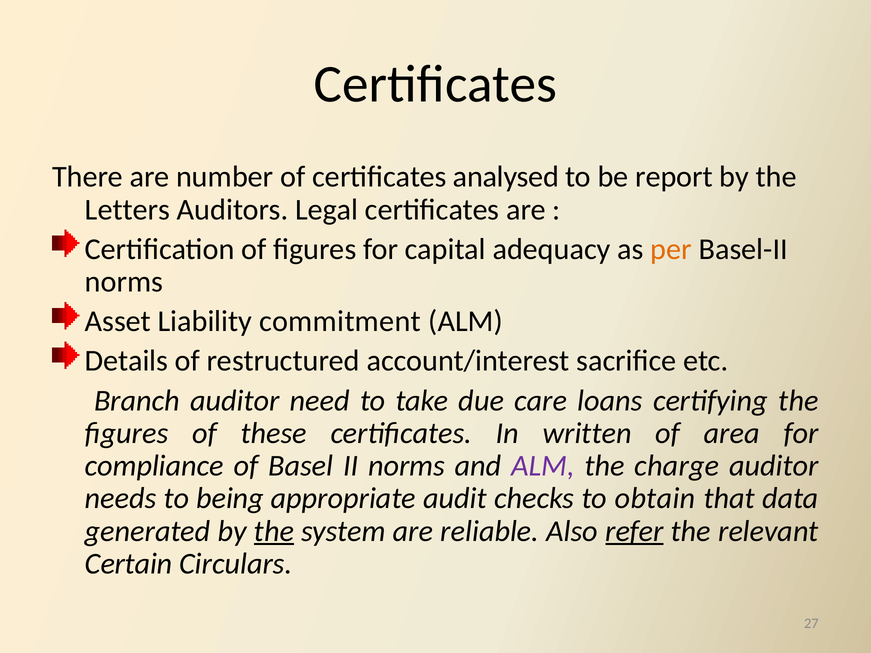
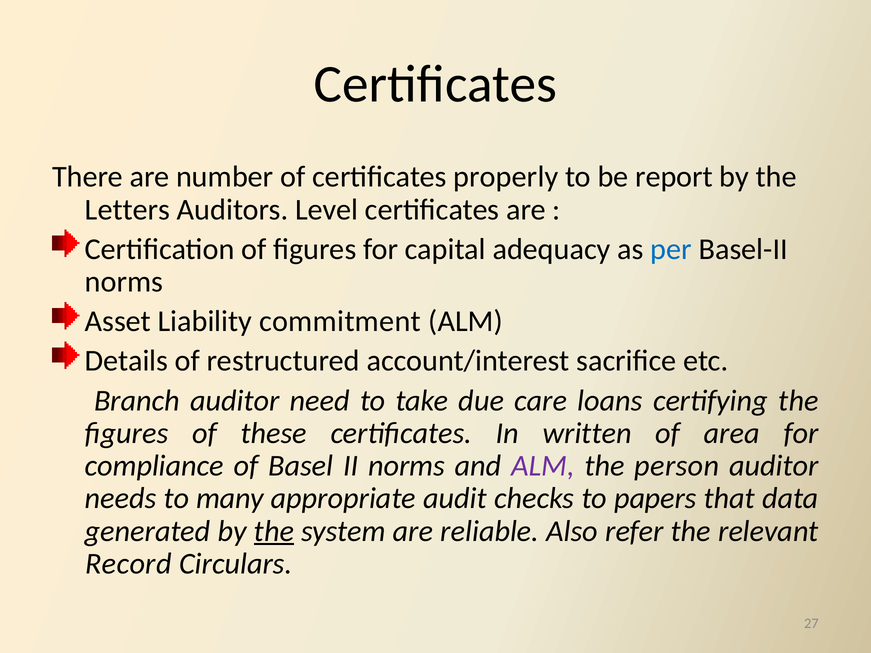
analysed: analysed -> properly
Legal: Legal -> Level
per colour: orange -> blue
charge: charge -> person
being: being -> many
obtain: obtain -> papers
refer underline: present -> none
Certain: Certain -> Record
